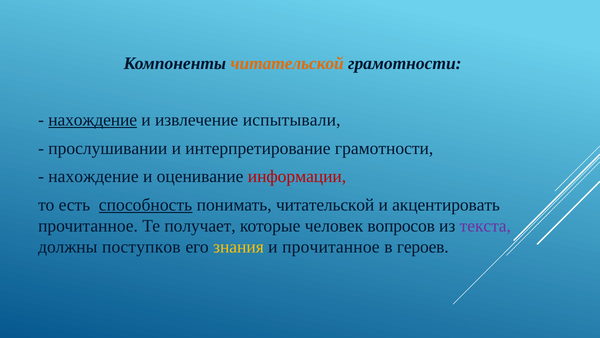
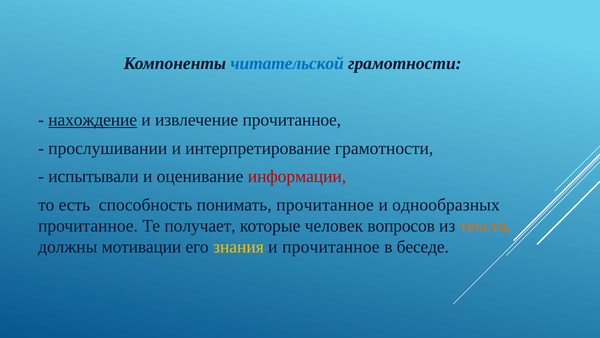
читательской at (287, 63) colour: orange -> blue
извлечение испытывали: испытывали -> прочитанное
нахождение at (93, 176): нахождение -> испытывали
способность underline: present -> none
понимать читательской: читательской -> прочитанное
акцентировать: акцентировать -> однообразных
текста colour: purple -> orange
поступков: поступков -> мотивации
героев: героев -> беседе
